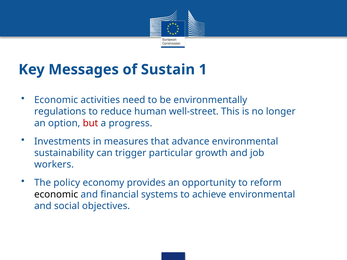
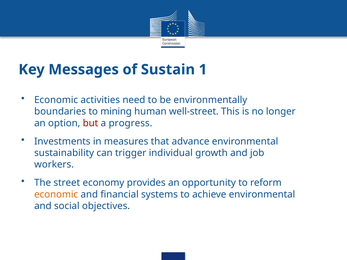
regulations: regulations -> boundaries
reduce: reduce -> mining
particular: particular -> individual
policy: policy -> street
economic at (56, 195) colour: black -> orange
